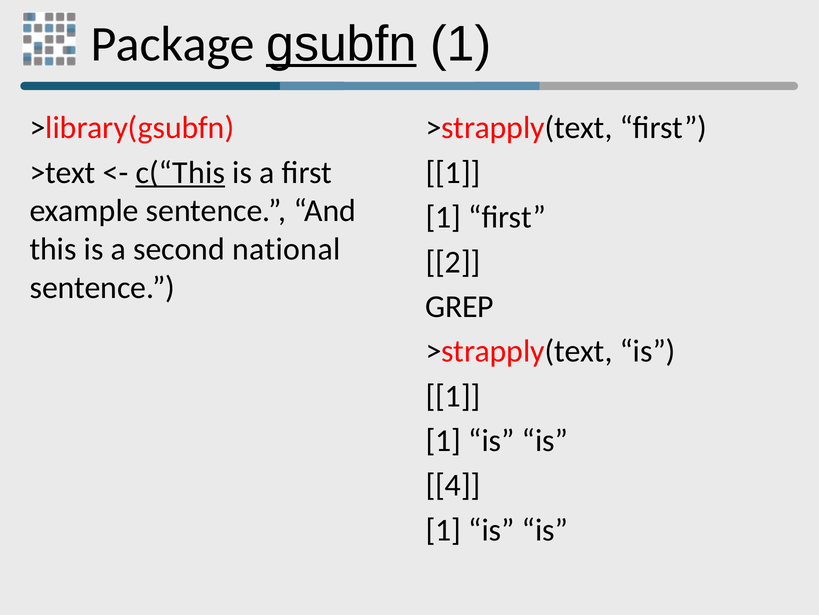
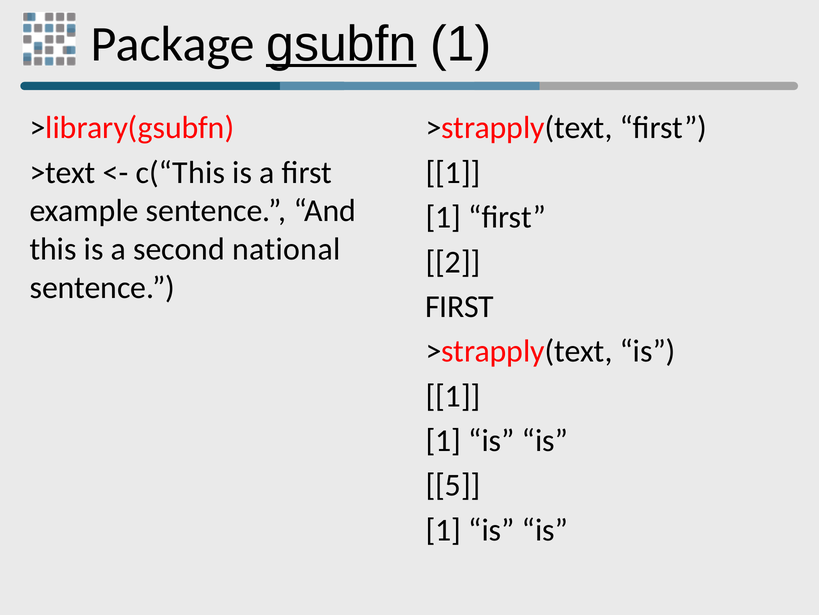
c(“This underline: present -> none
GREP at (459, 306): GREP -> FIRST
4: 4 -> 5
